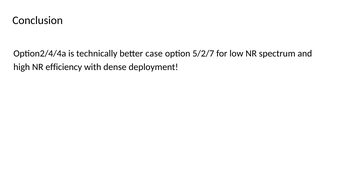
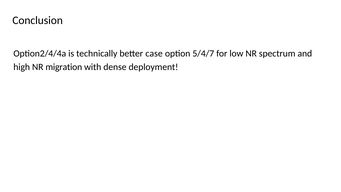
5/2/7: 5/2/7 -> 5/4/7
efficiency: efficiency -> migration
